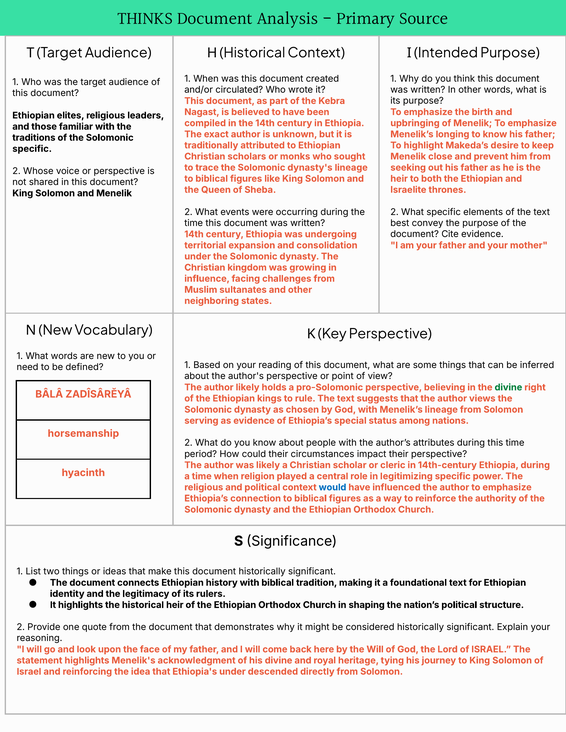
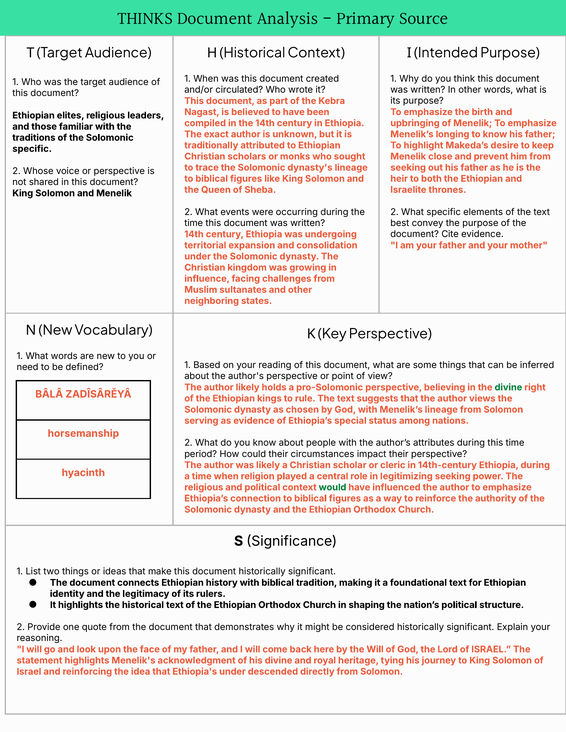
legitimizing specific: specific -> seeking
would colour: blue -> green
historical heir: heir -> text
